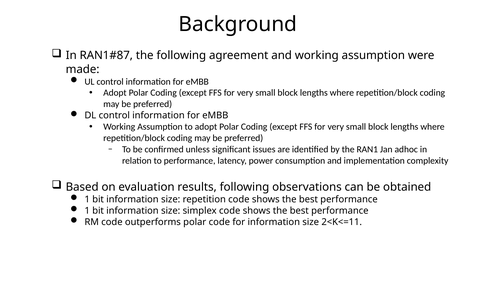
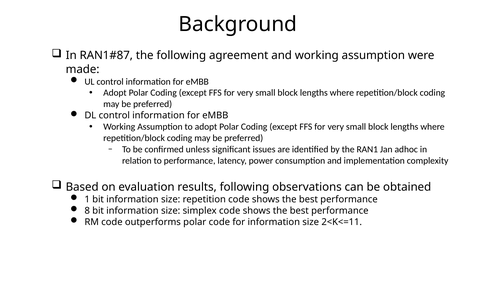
1 at (87, 211): 1 -> 8
